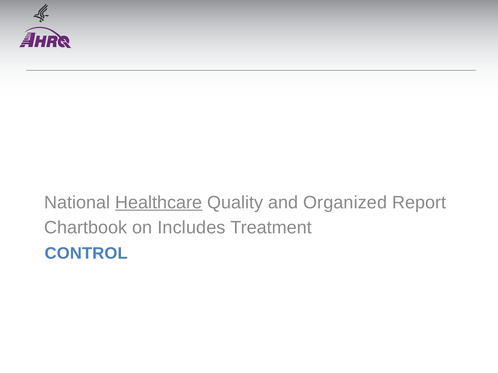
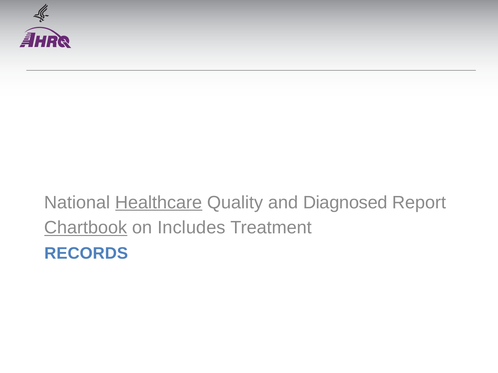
Organized: Organized -> Diagnosed
Chartbook underline: none -> present
CONTROL: CONTROL -> RECORDS
